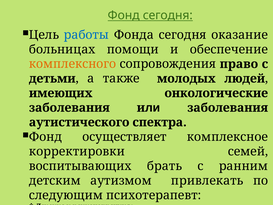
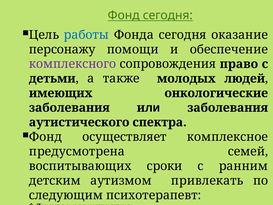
больницах: больницах -> персонажу
комплексного colour: orange -> purple
корректировки: корректировки -> предусмотрена
брать: брать -> сроки
